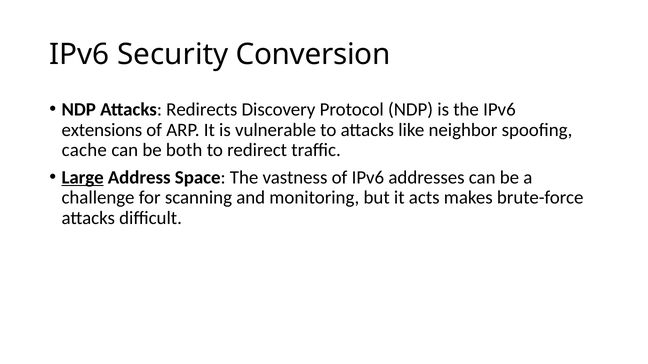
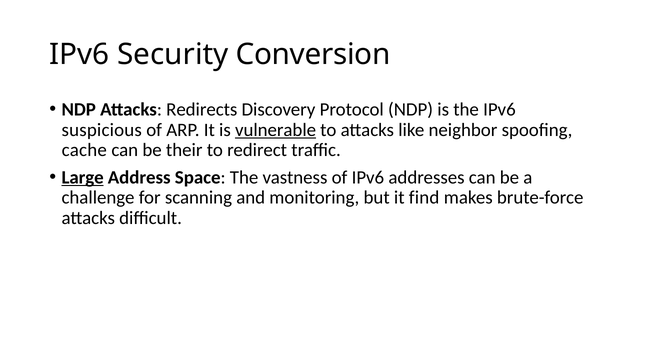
extensions: extensions -> suspicious
vulnerable underline: none -> present
both: both -> their
acts: acts -> find
